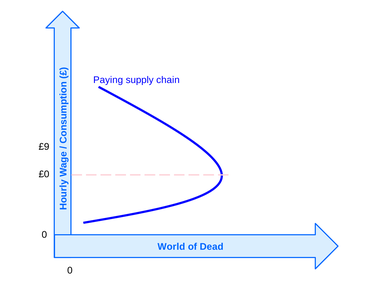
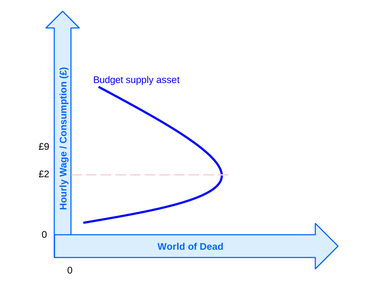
Paying: Paying -> Budget
chain: chain -> asset
£0: £0 -> £2
